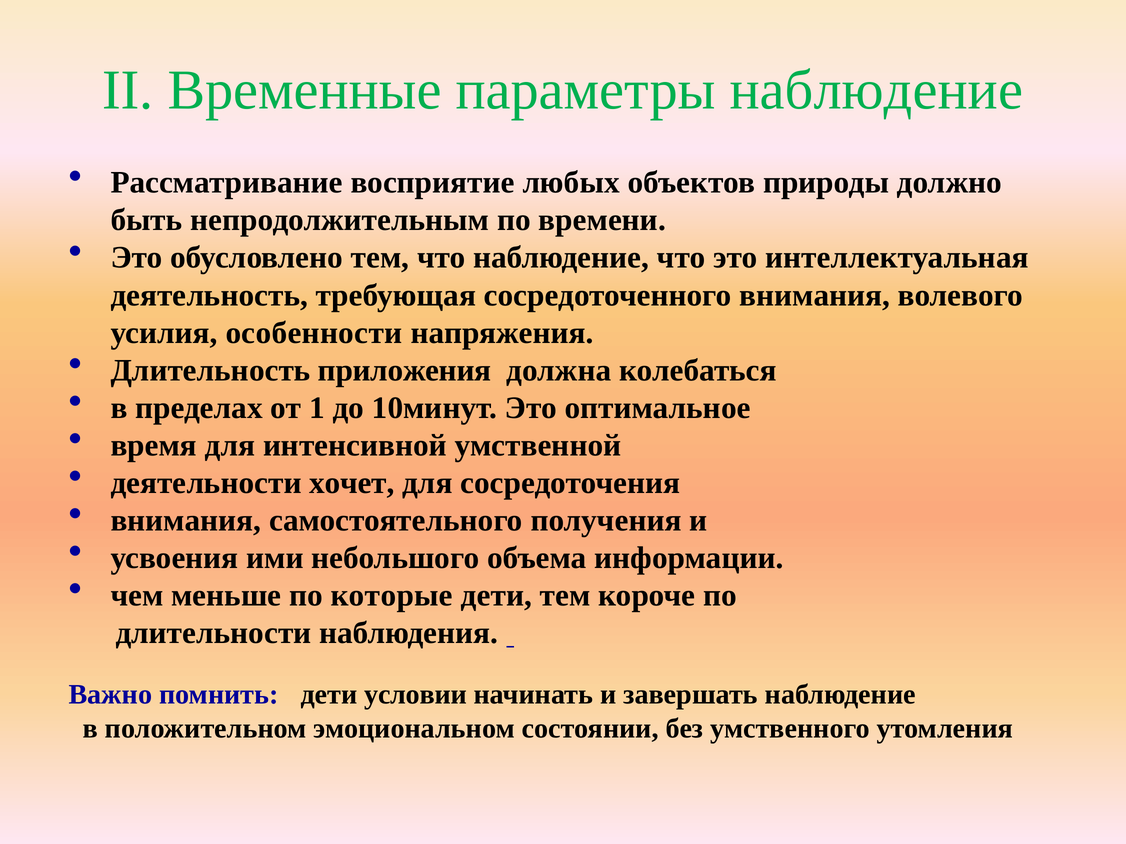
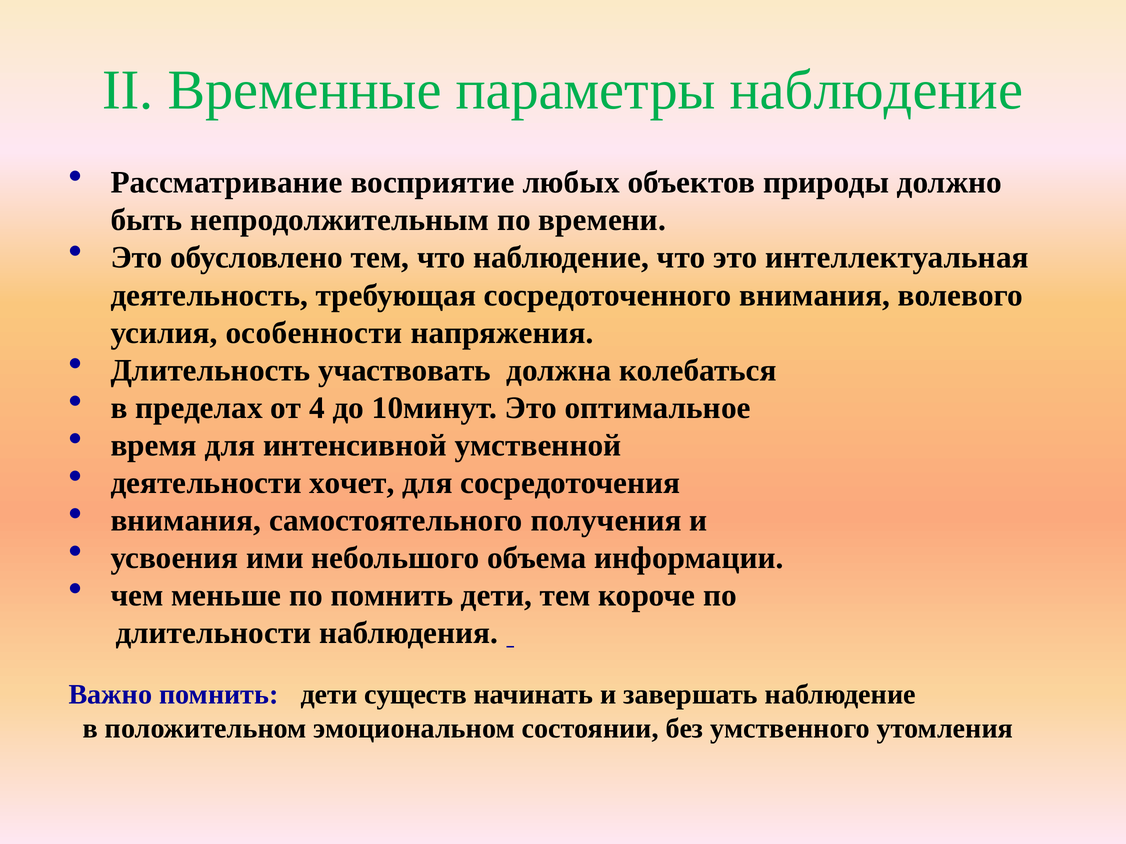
приложения: приложения -> участвовать
1: 1 -> 4
по которые: которые -> помнить
условии: условии -> существ
